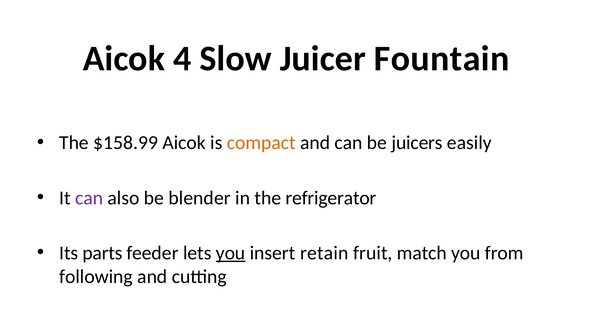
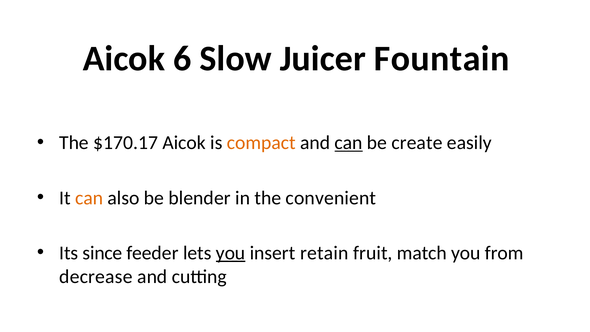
4: 4 -> 6
$158.99: $158.99 -> $170.17
can at (349, 143) underline: none -> present
juicers: juicers -> create
can at (89, 198) colour: purple -> orange
refrigerator: refrigerator -> convenient
parts: parts -> since
following: following -> decrease
